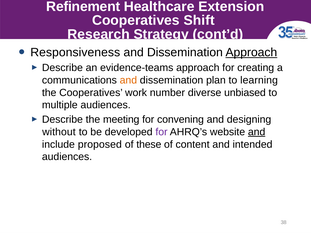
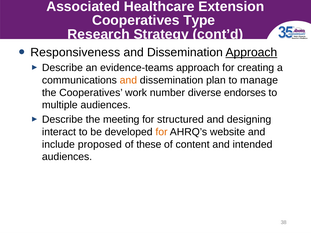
Refinement: Refinement -> Associated
Shift: Shift -> Type
learning: learning -> manage
unbiased: unbiased -> endorses
convening: convening -> structured
without: without -> interact
for at (162, 132) colour: purple -> orange
and at (257, 132) underline: present -> none
